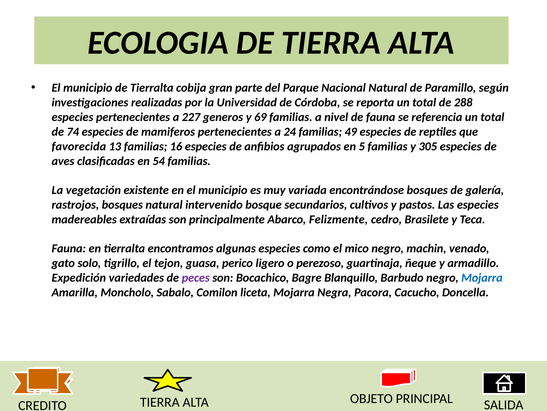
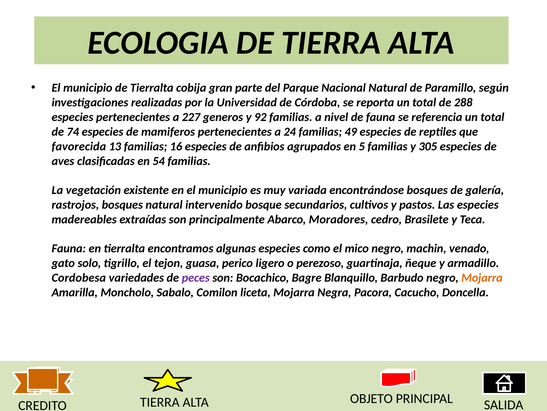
69: 69 -> 92
Felizmente: Felizmente -> Moradores
Expedición: Expedición -> Cordobesa
Mojarra at (482, 277) colour: blue -> orange
